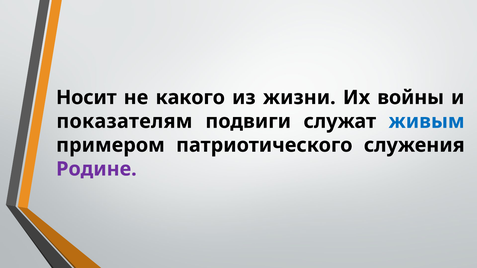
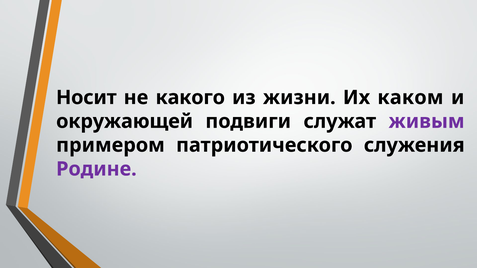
войны: войны -> каком
показателям: показателям -> окружающей
живым colour: blue -> purple
